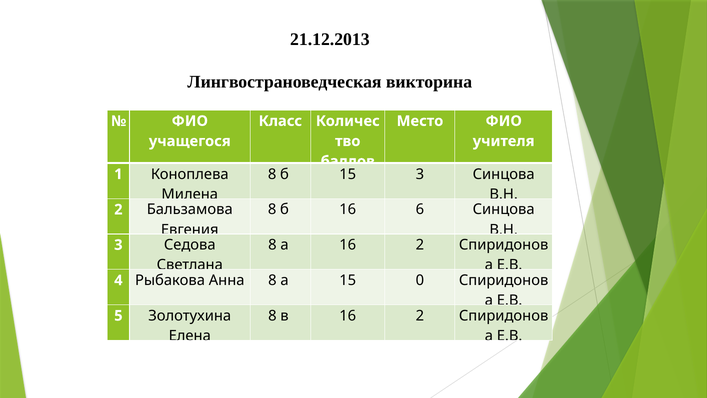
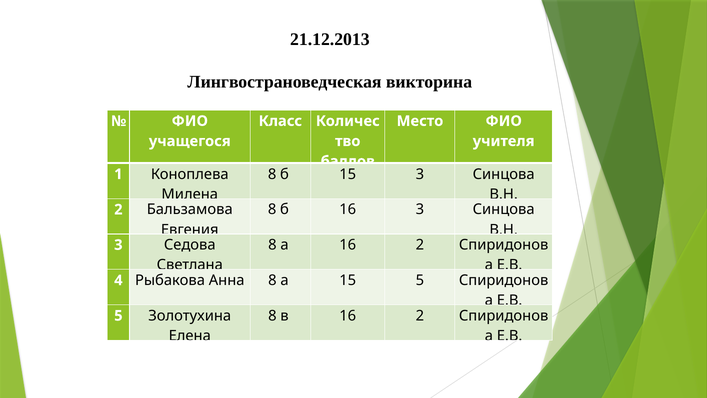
16 6: 6 -> 3
15 0: 0 -> 5
